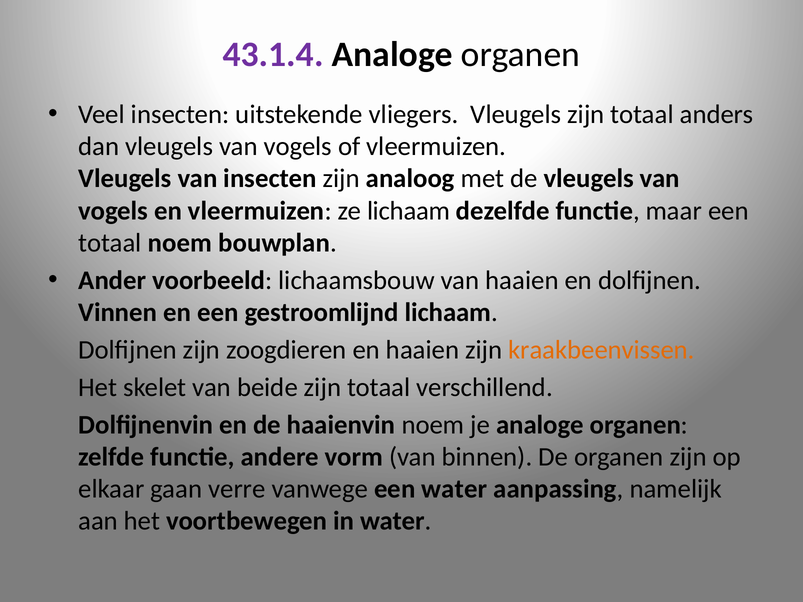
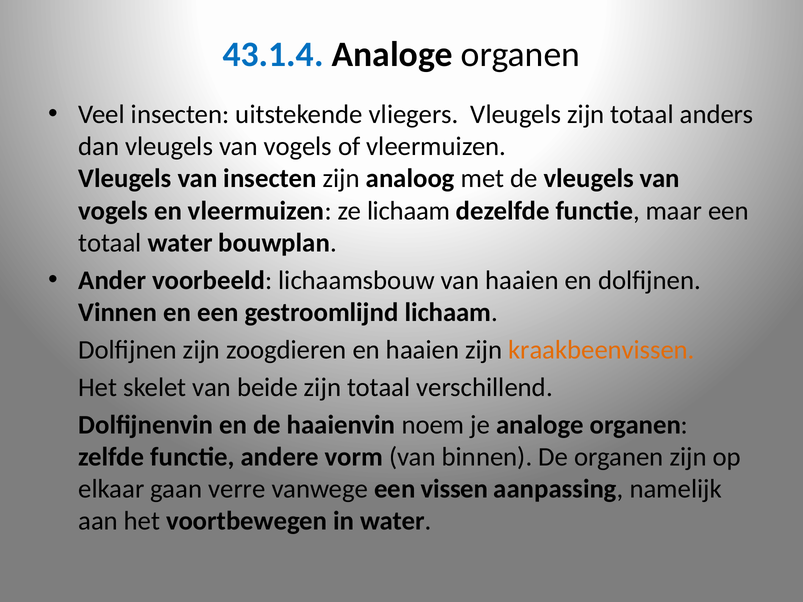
43.1.4 colour: purple -> blue
totaal noem: noem -> water
een water: water -> vissen
